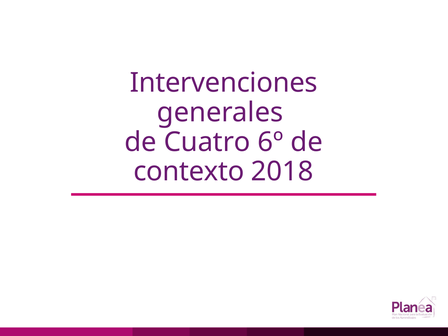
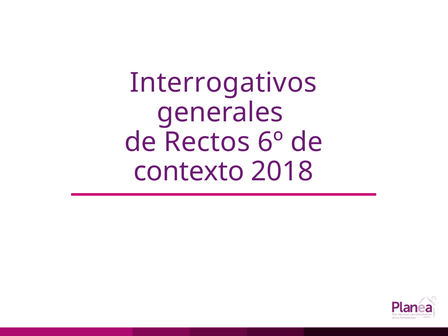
Intervenciones: Intervenciones -> Interrogativos
Cuatro: Cuatro -> Rectos
